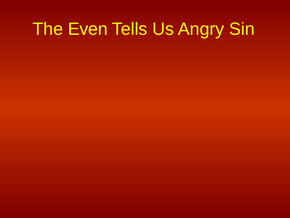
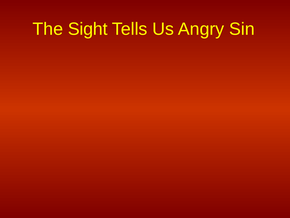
Even: Even -> Sight
